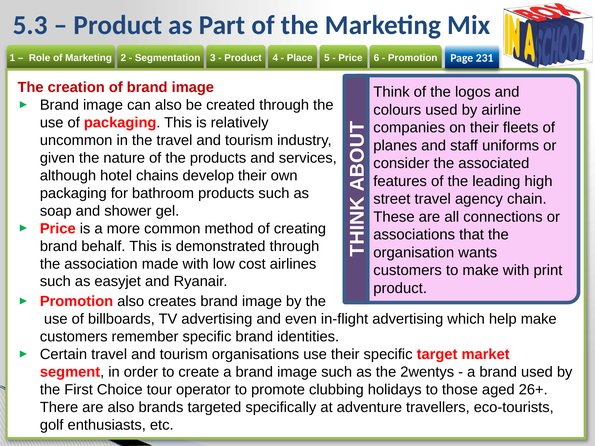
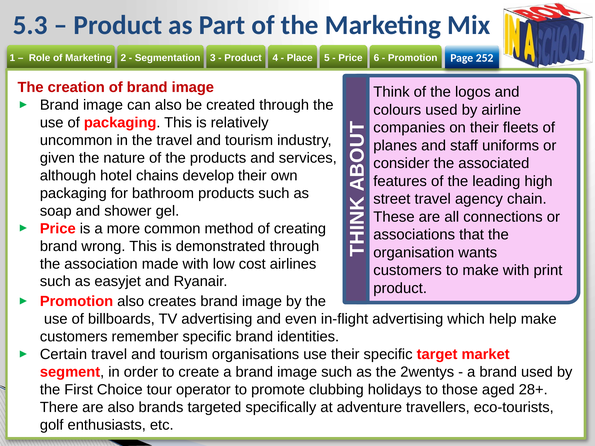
231: 231 -> 252
behalf: behalf -> wrong
26+: 26+ -> 28+
